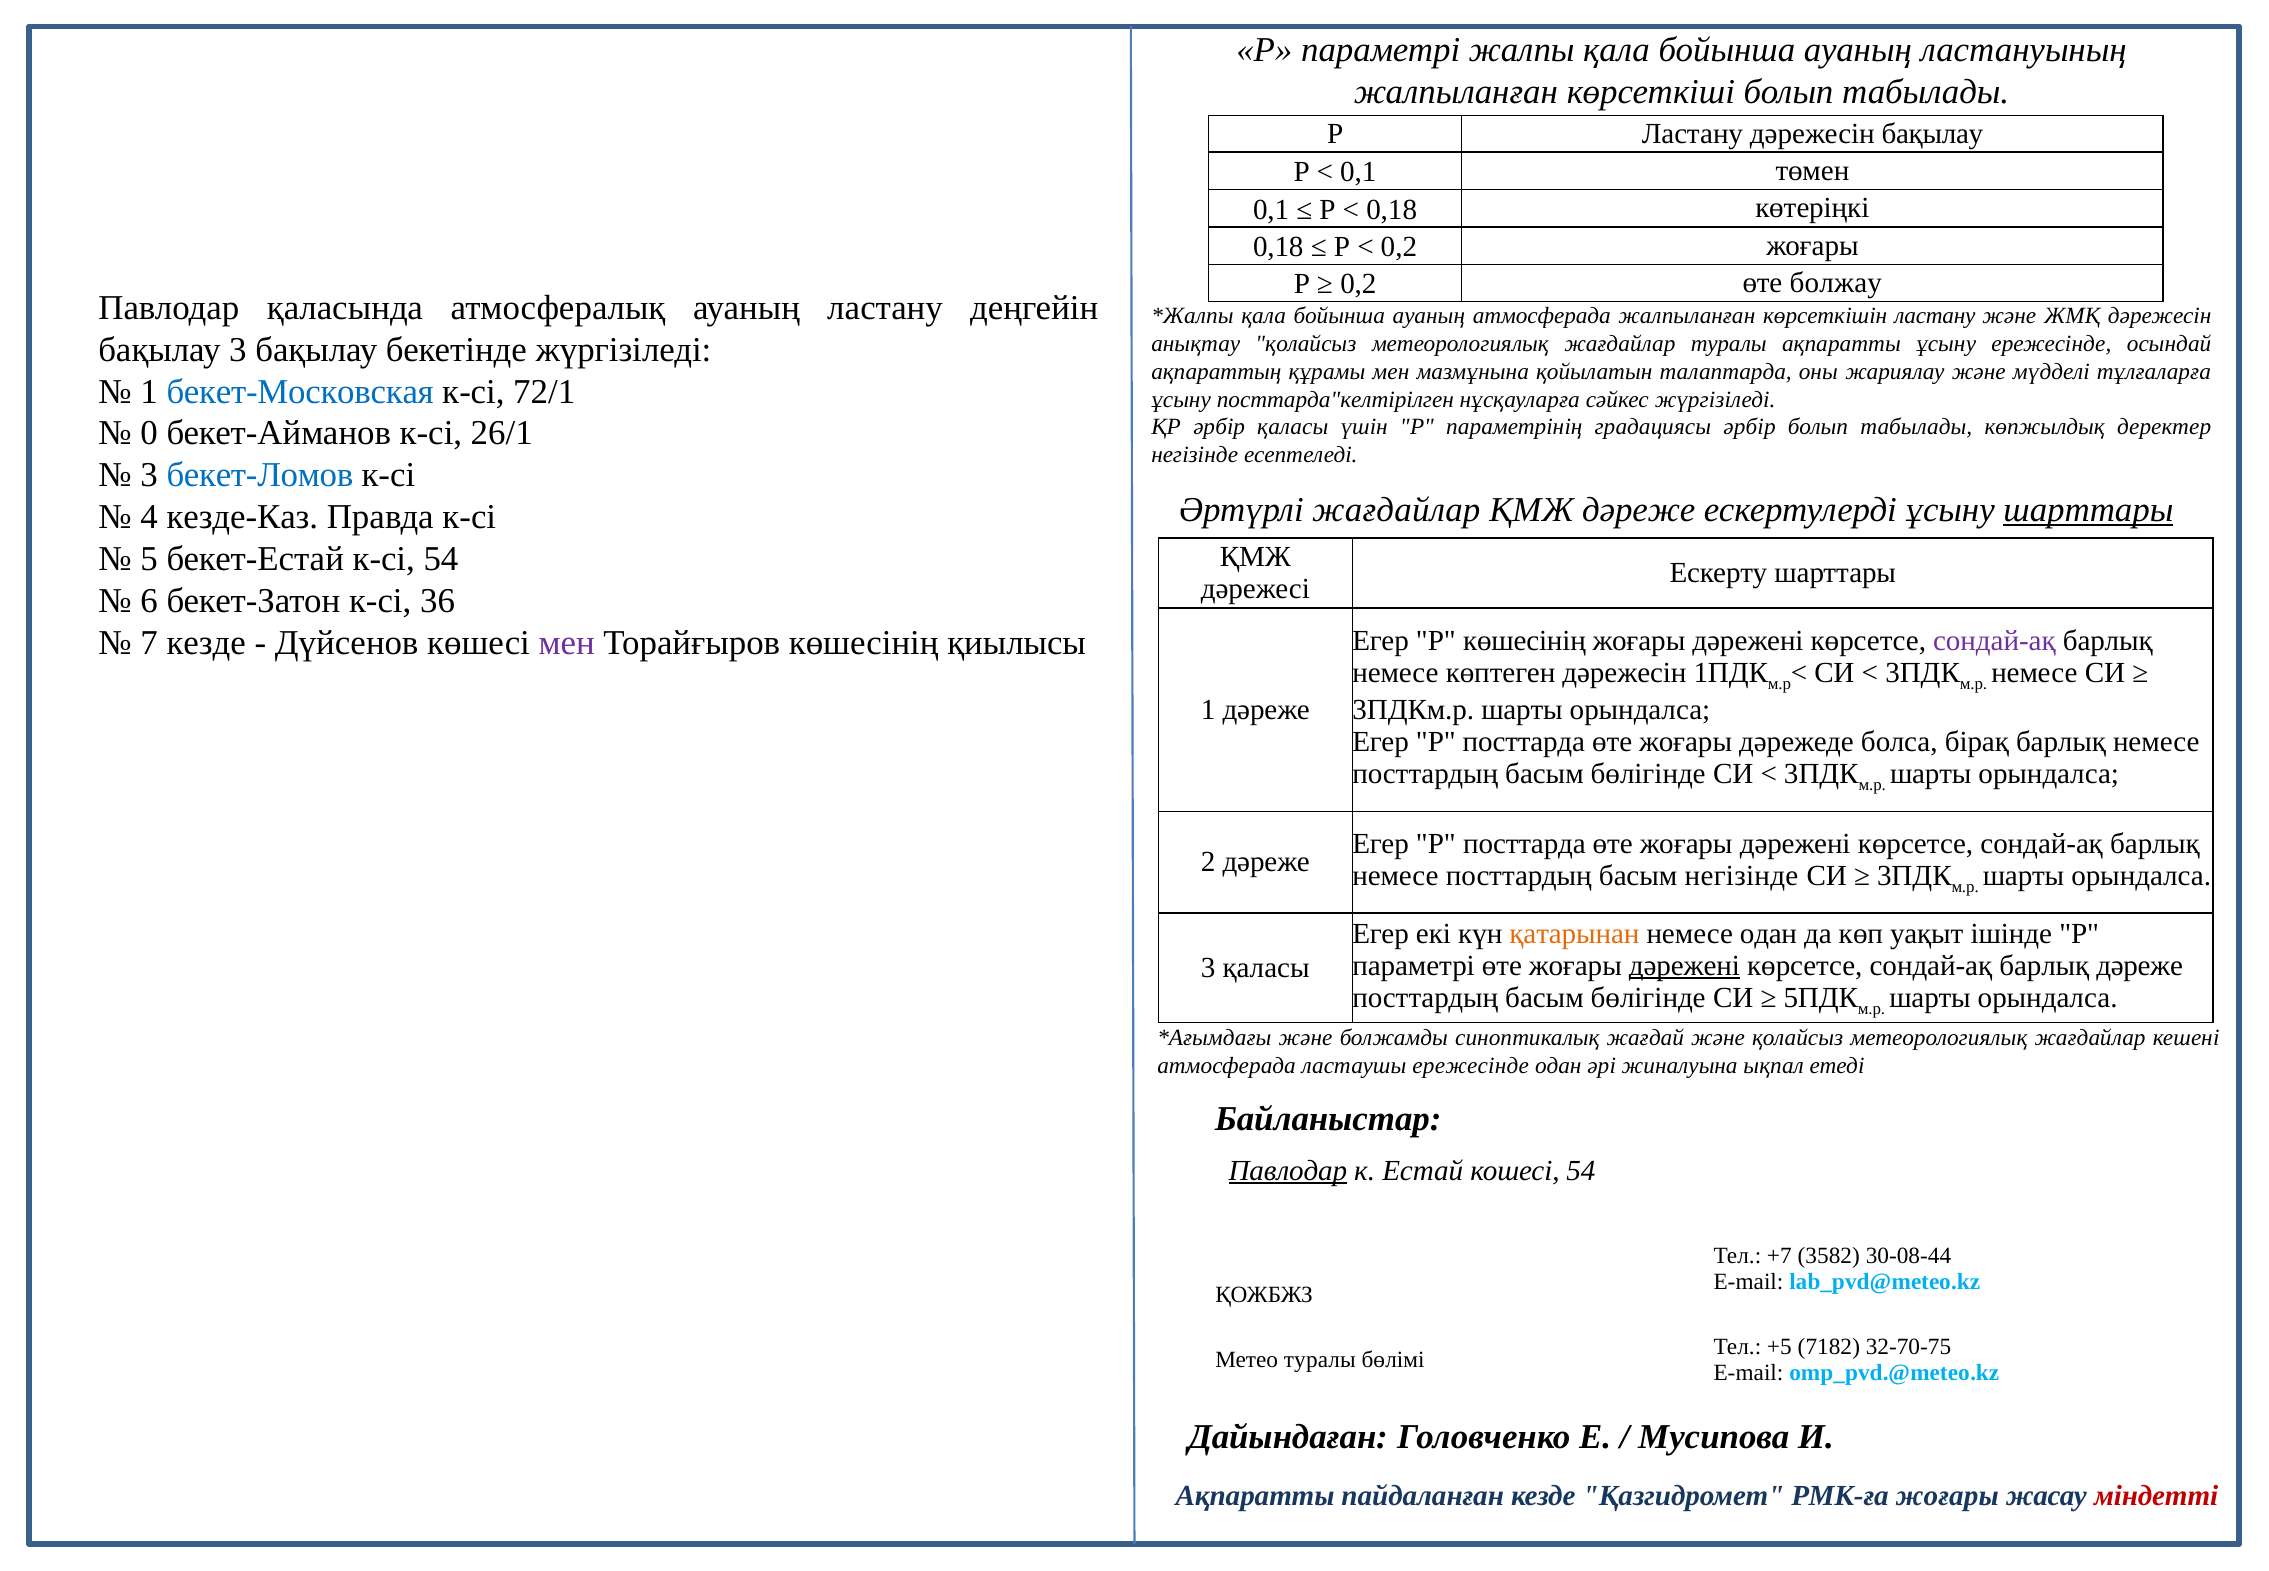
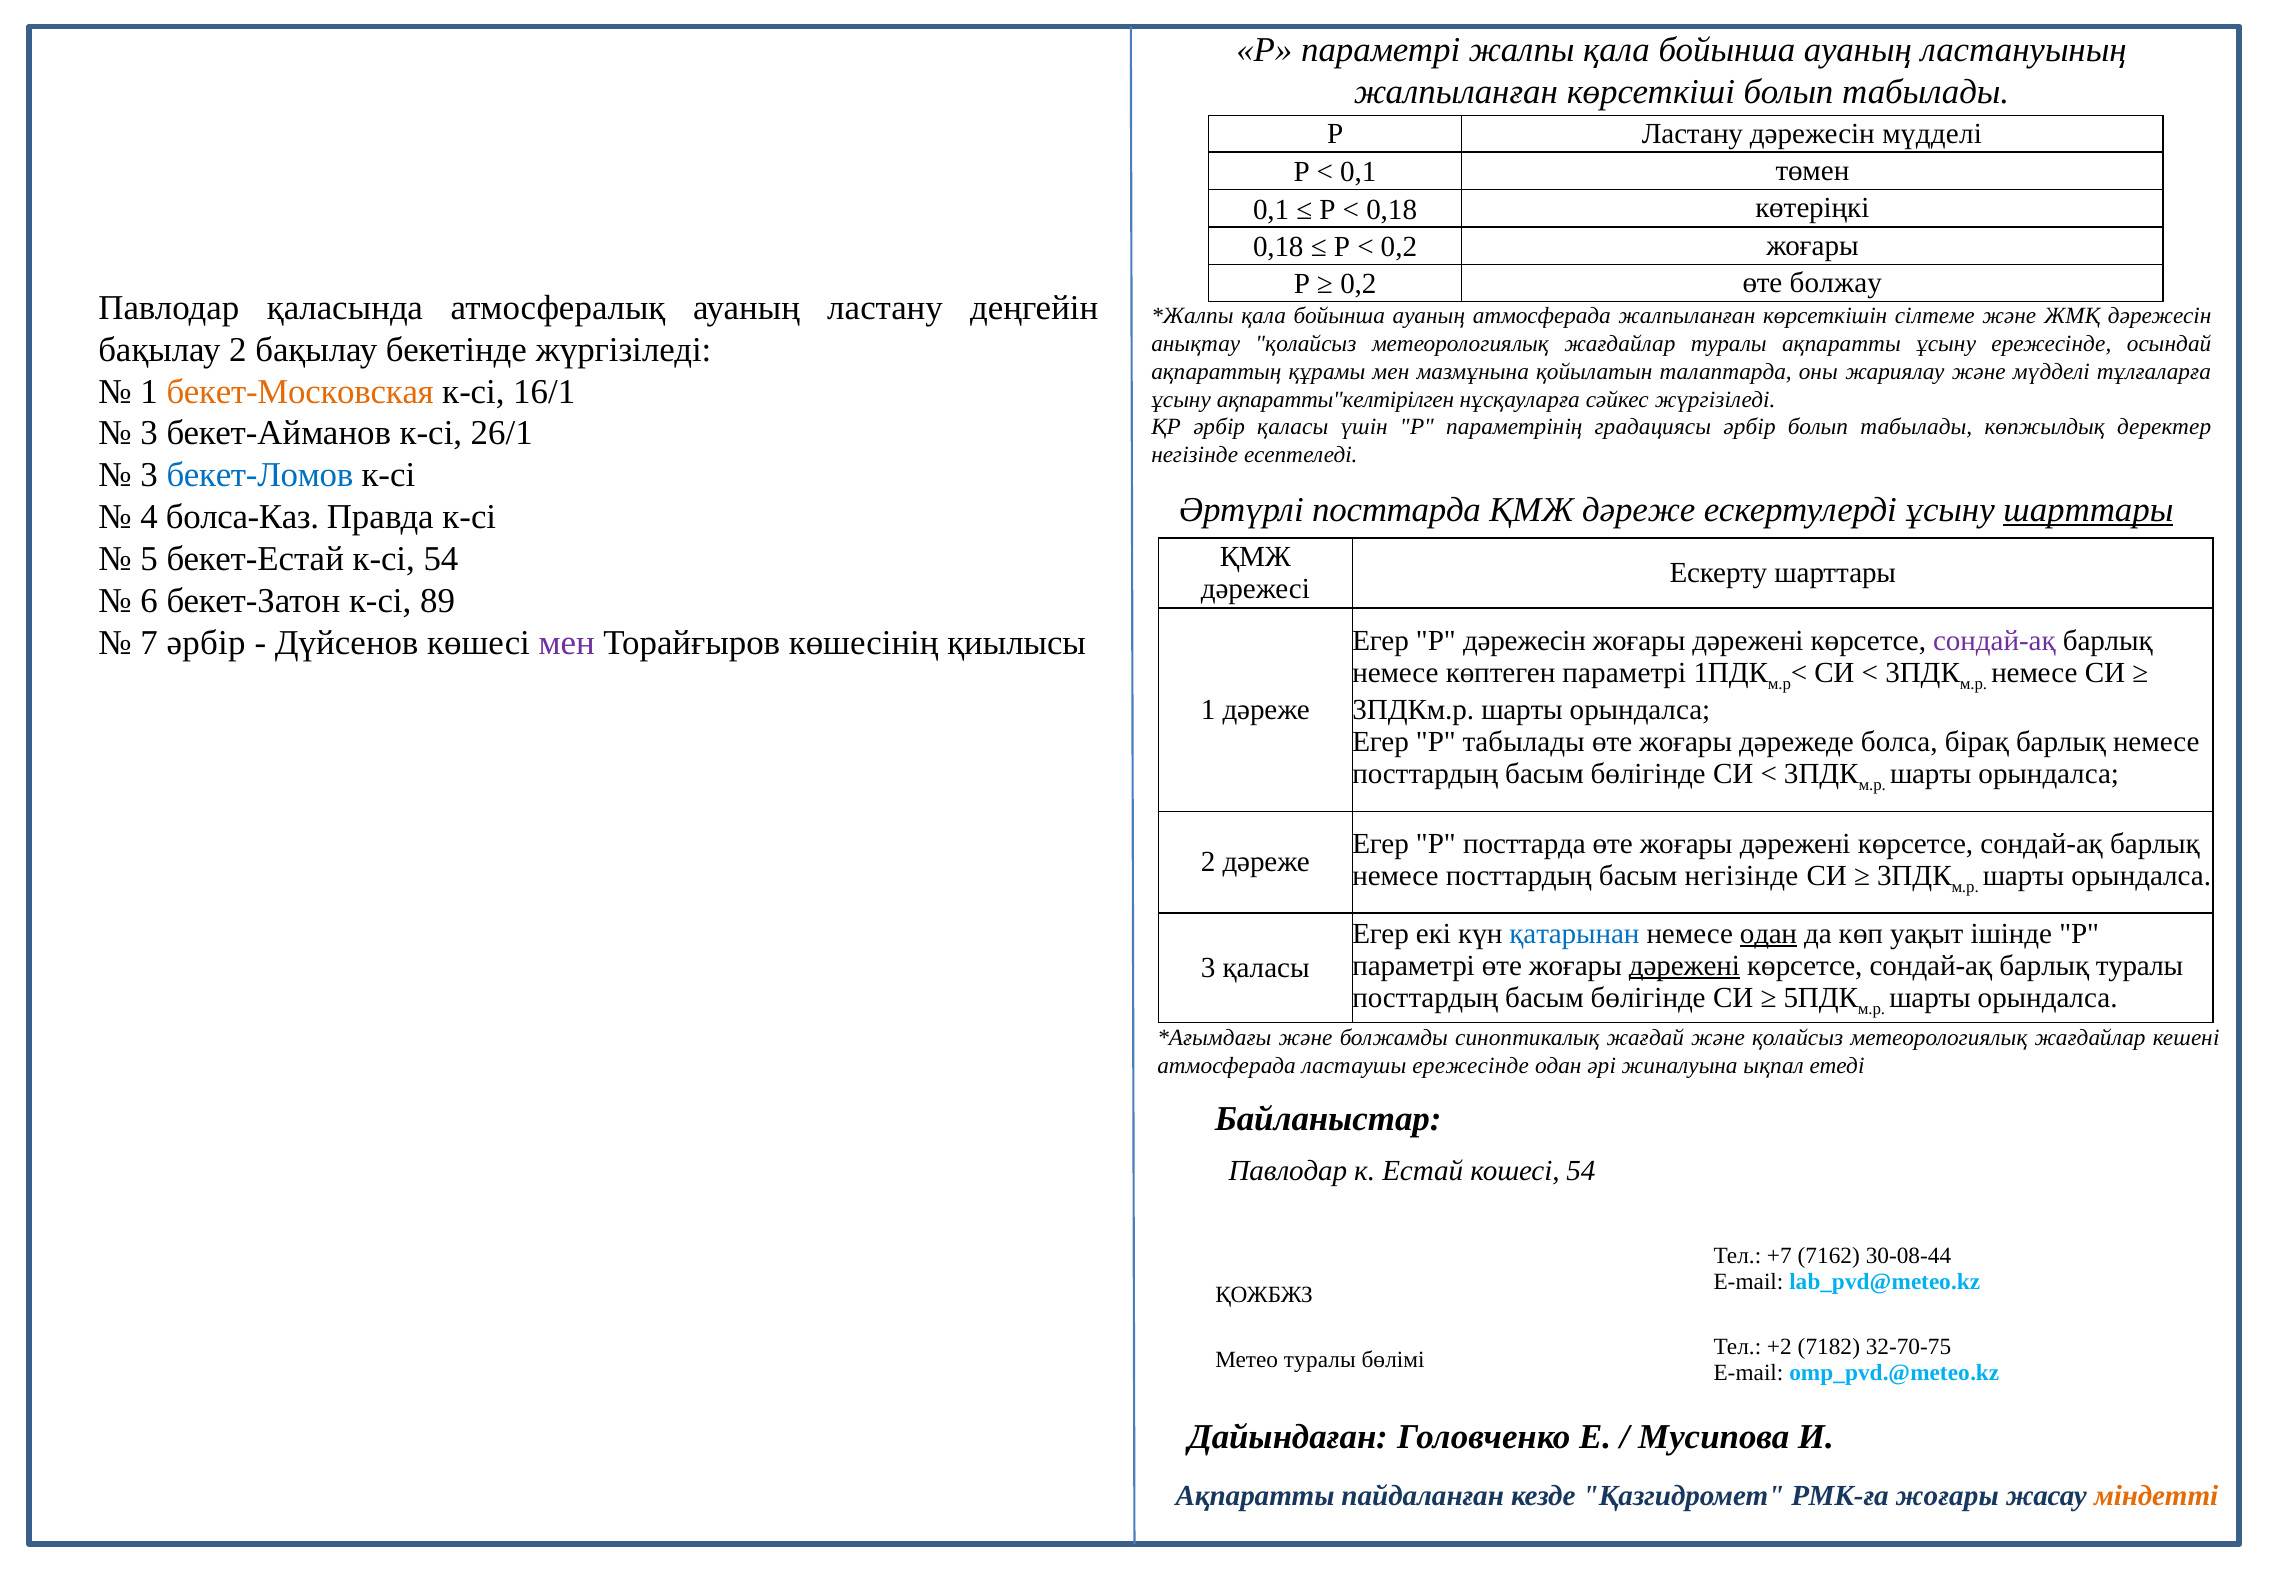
дәрежесін бақылау: бақылау -> мүдделі
көрсеткішін ластану: ластану -> сілтеме
бақылау 3: 3 -> 2
бекет-Московская colour: blue -> orange
72/1: 72/1 -> 16/1
посттарда"келтірілген: посттарда"келтірілген -> ақпаратты"келтірілген
0 at (149, 433): 0 -> 3
Әртүрлі жағдайлар: жағдайлар -> посттарда
кезде-Каз: кезде-Каз -> болса-Каз
36: 36 -> 89
7 кезде: кезде -> әрбір
Р көшесінің: көшесінің -> дәрежесін
көптеген дәрежесін: дәрежесін -> параметрі
P посттарда: посттарда -> табылады
қатарынан colour: orange -> blue
одан at (1768, 934) underline: none -> present
барлық дәреже: дәреже -> туралы
Павлодар at (1288, 1170) underline: present -> none
3582: 3582 -> 7162
+5: +5 -> +2
міндетті colour: red -> orange
